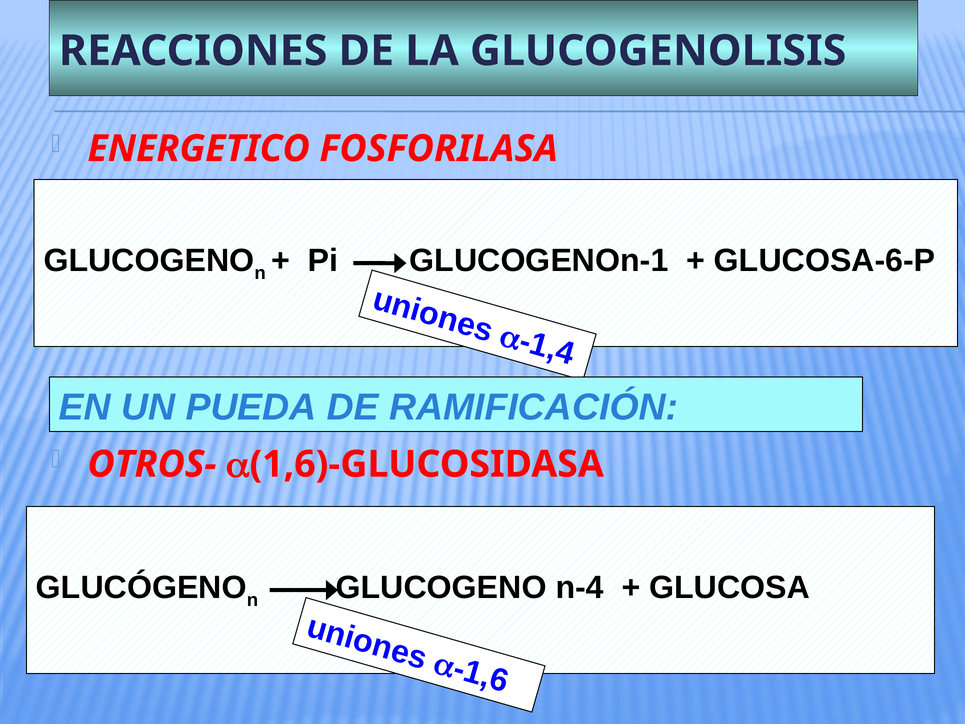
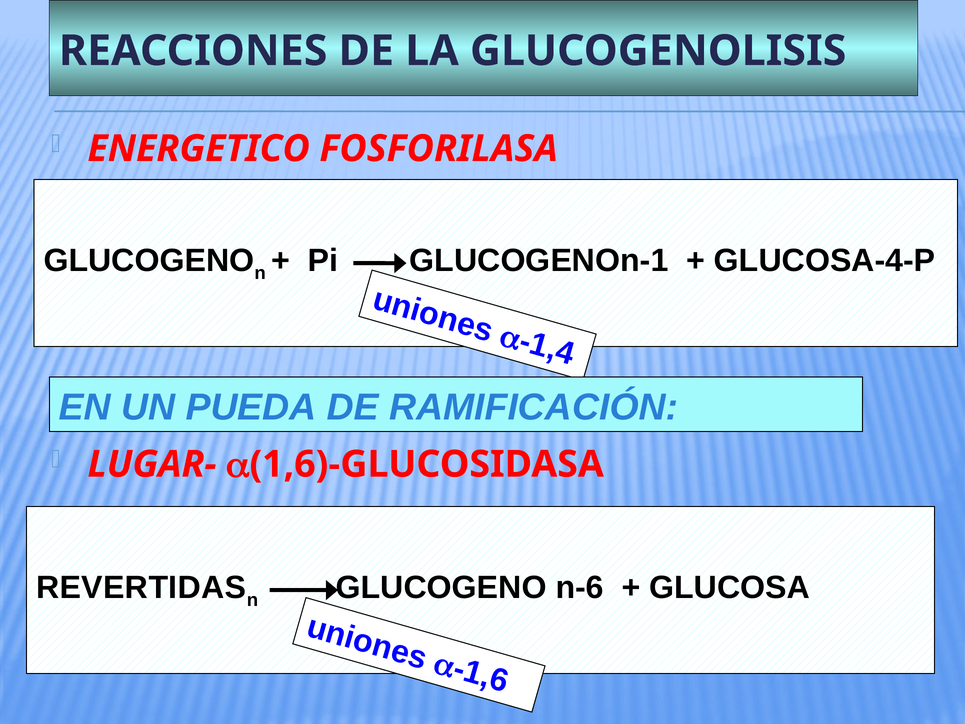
GLUCOSA-6-P: GLUCOSA-6-P -> GLUCOSA-4-P
OTROS-: OTROS- -> LUGAR-
GLUCÓGENO: GLUCÓGENO -> REVERTIDAS
n-4: n-4 -> n-6
